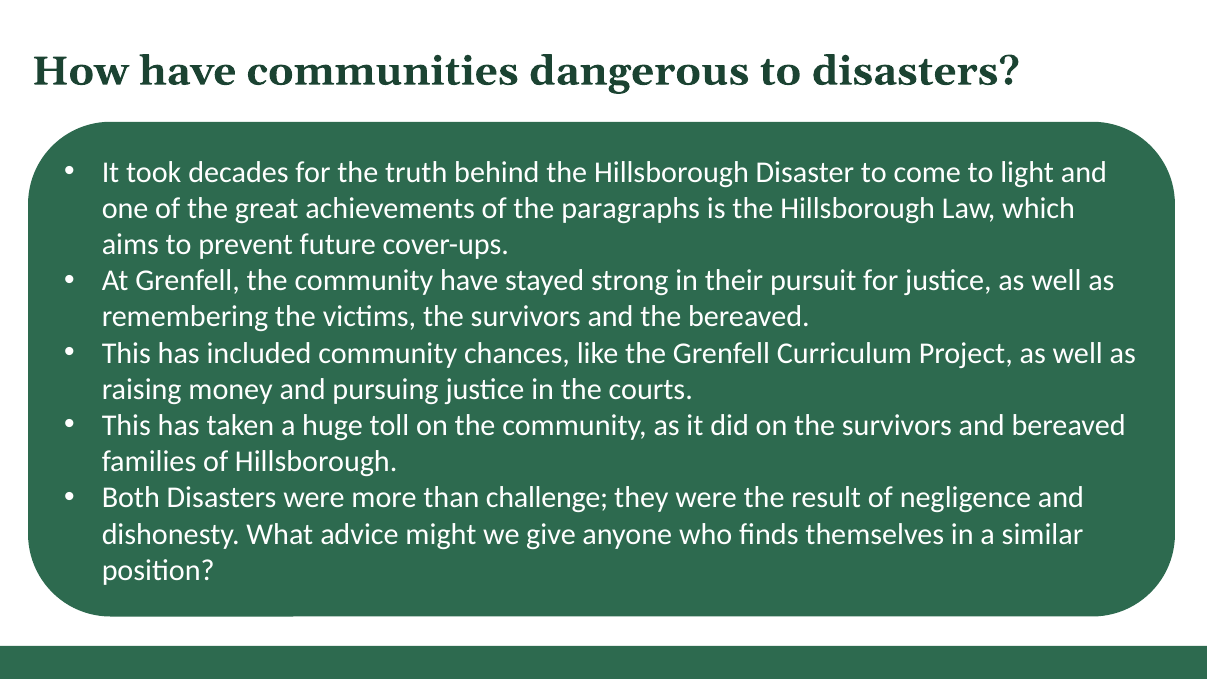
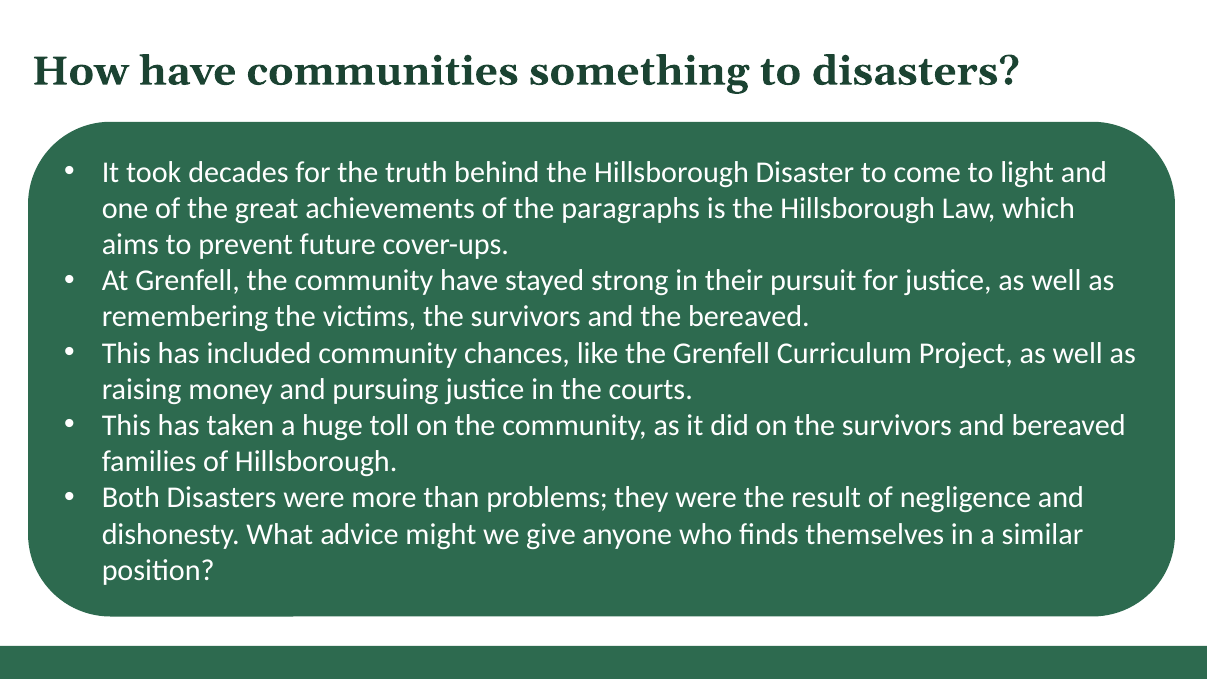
dangerous: dangerous -> something
challenge: challenge -> problems
